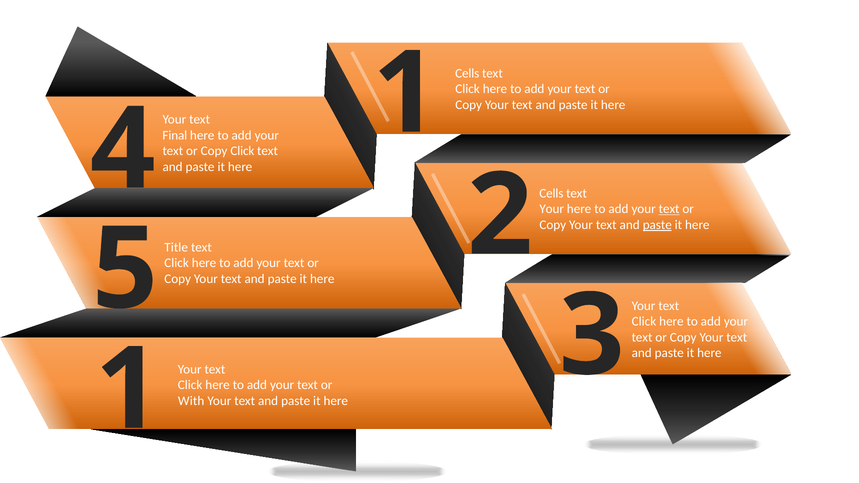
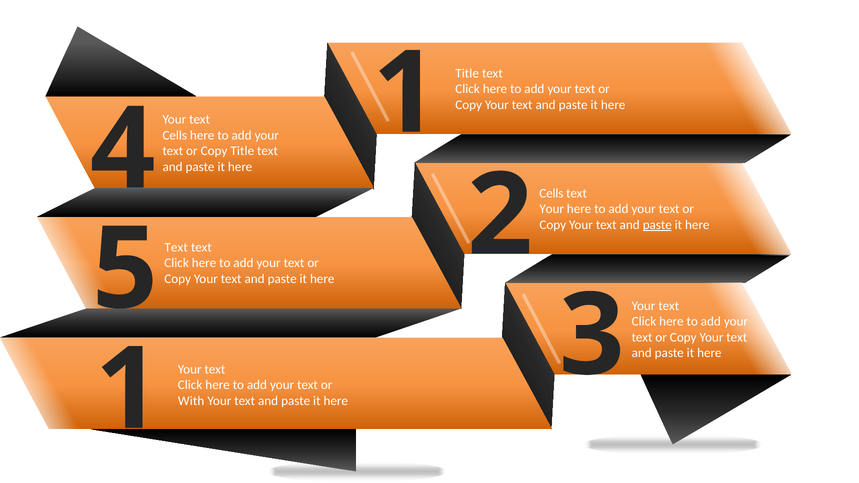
Cells at (467, 73): Cells -> Title
Final at (175, 135): Final -> Cells
Copy Click: Click -> Title
text at (669, 209) underline: present -> none
Title at (176, 247): Title -> Text
